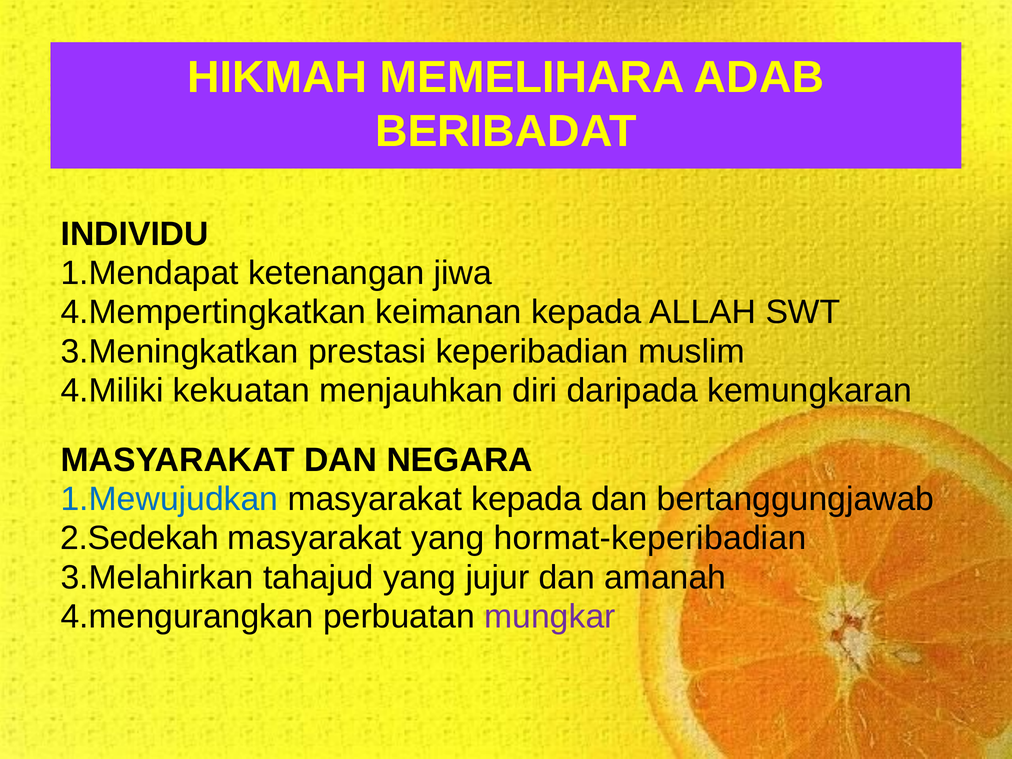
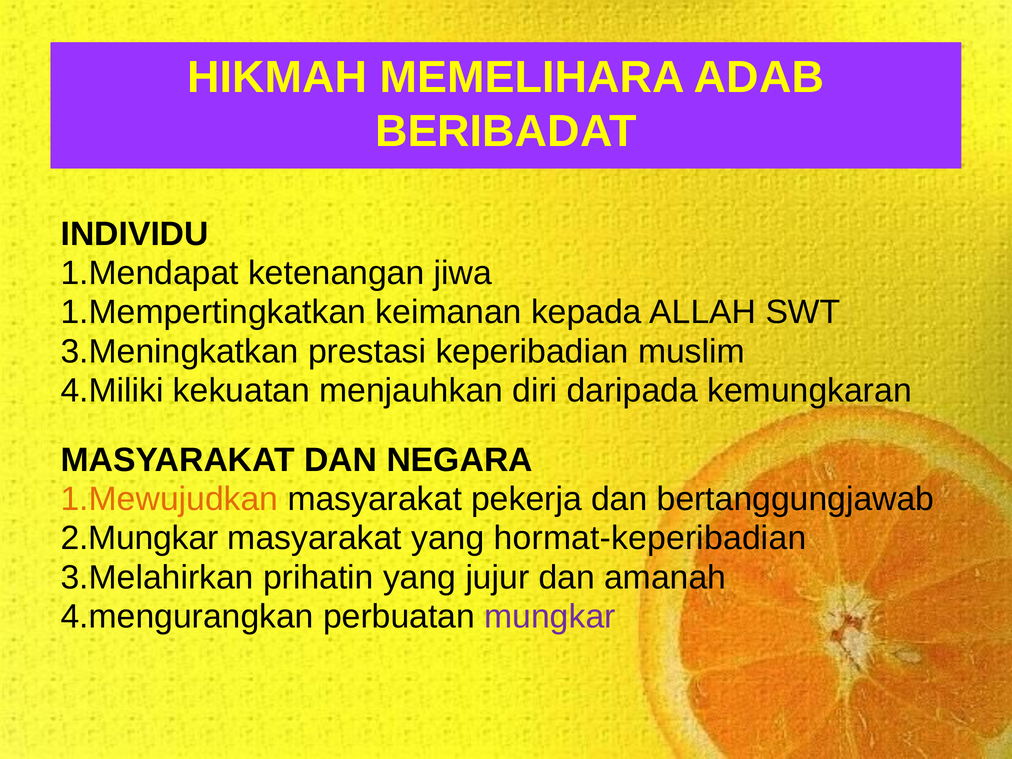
4.Mempertingkatkan: 4.Mempertingkatkan -> 1.Mempertingkatkan
1.Mewujudkan colour: blue -> orange
masyarakat kepada: kepada -> pekerja
2.Sedekah: 2.Sedekah -> 2.Mungkar
tahajud: tahajud -> prihatin
